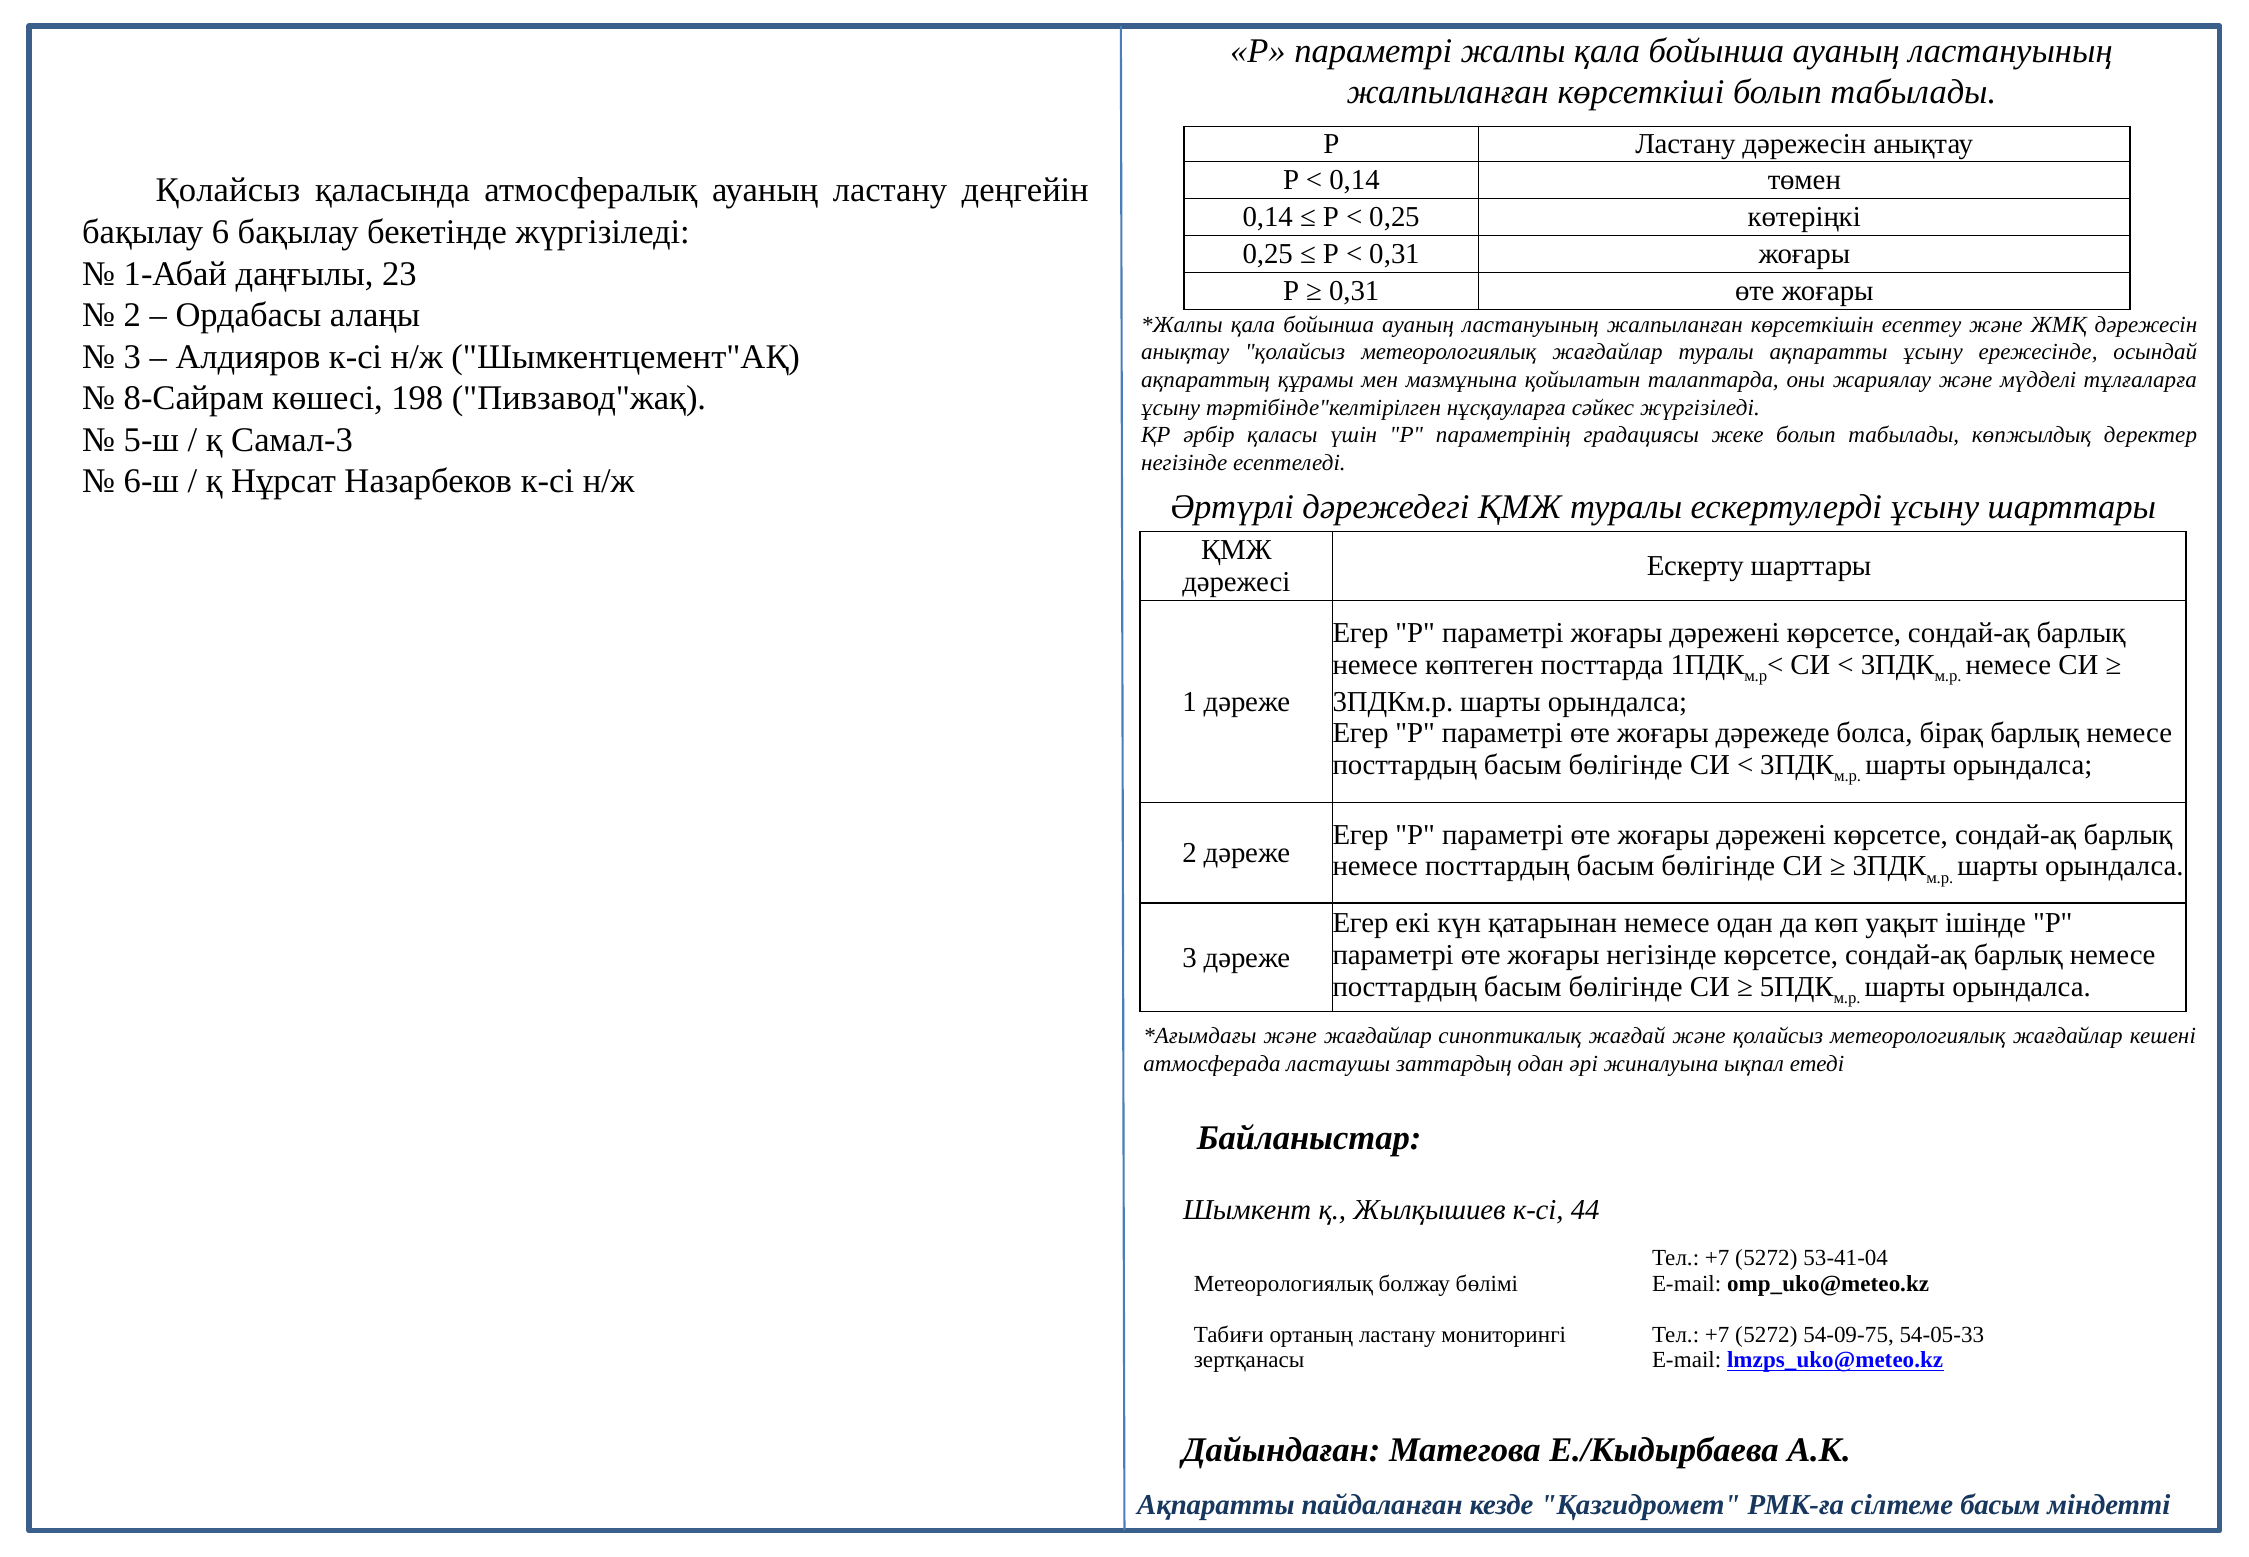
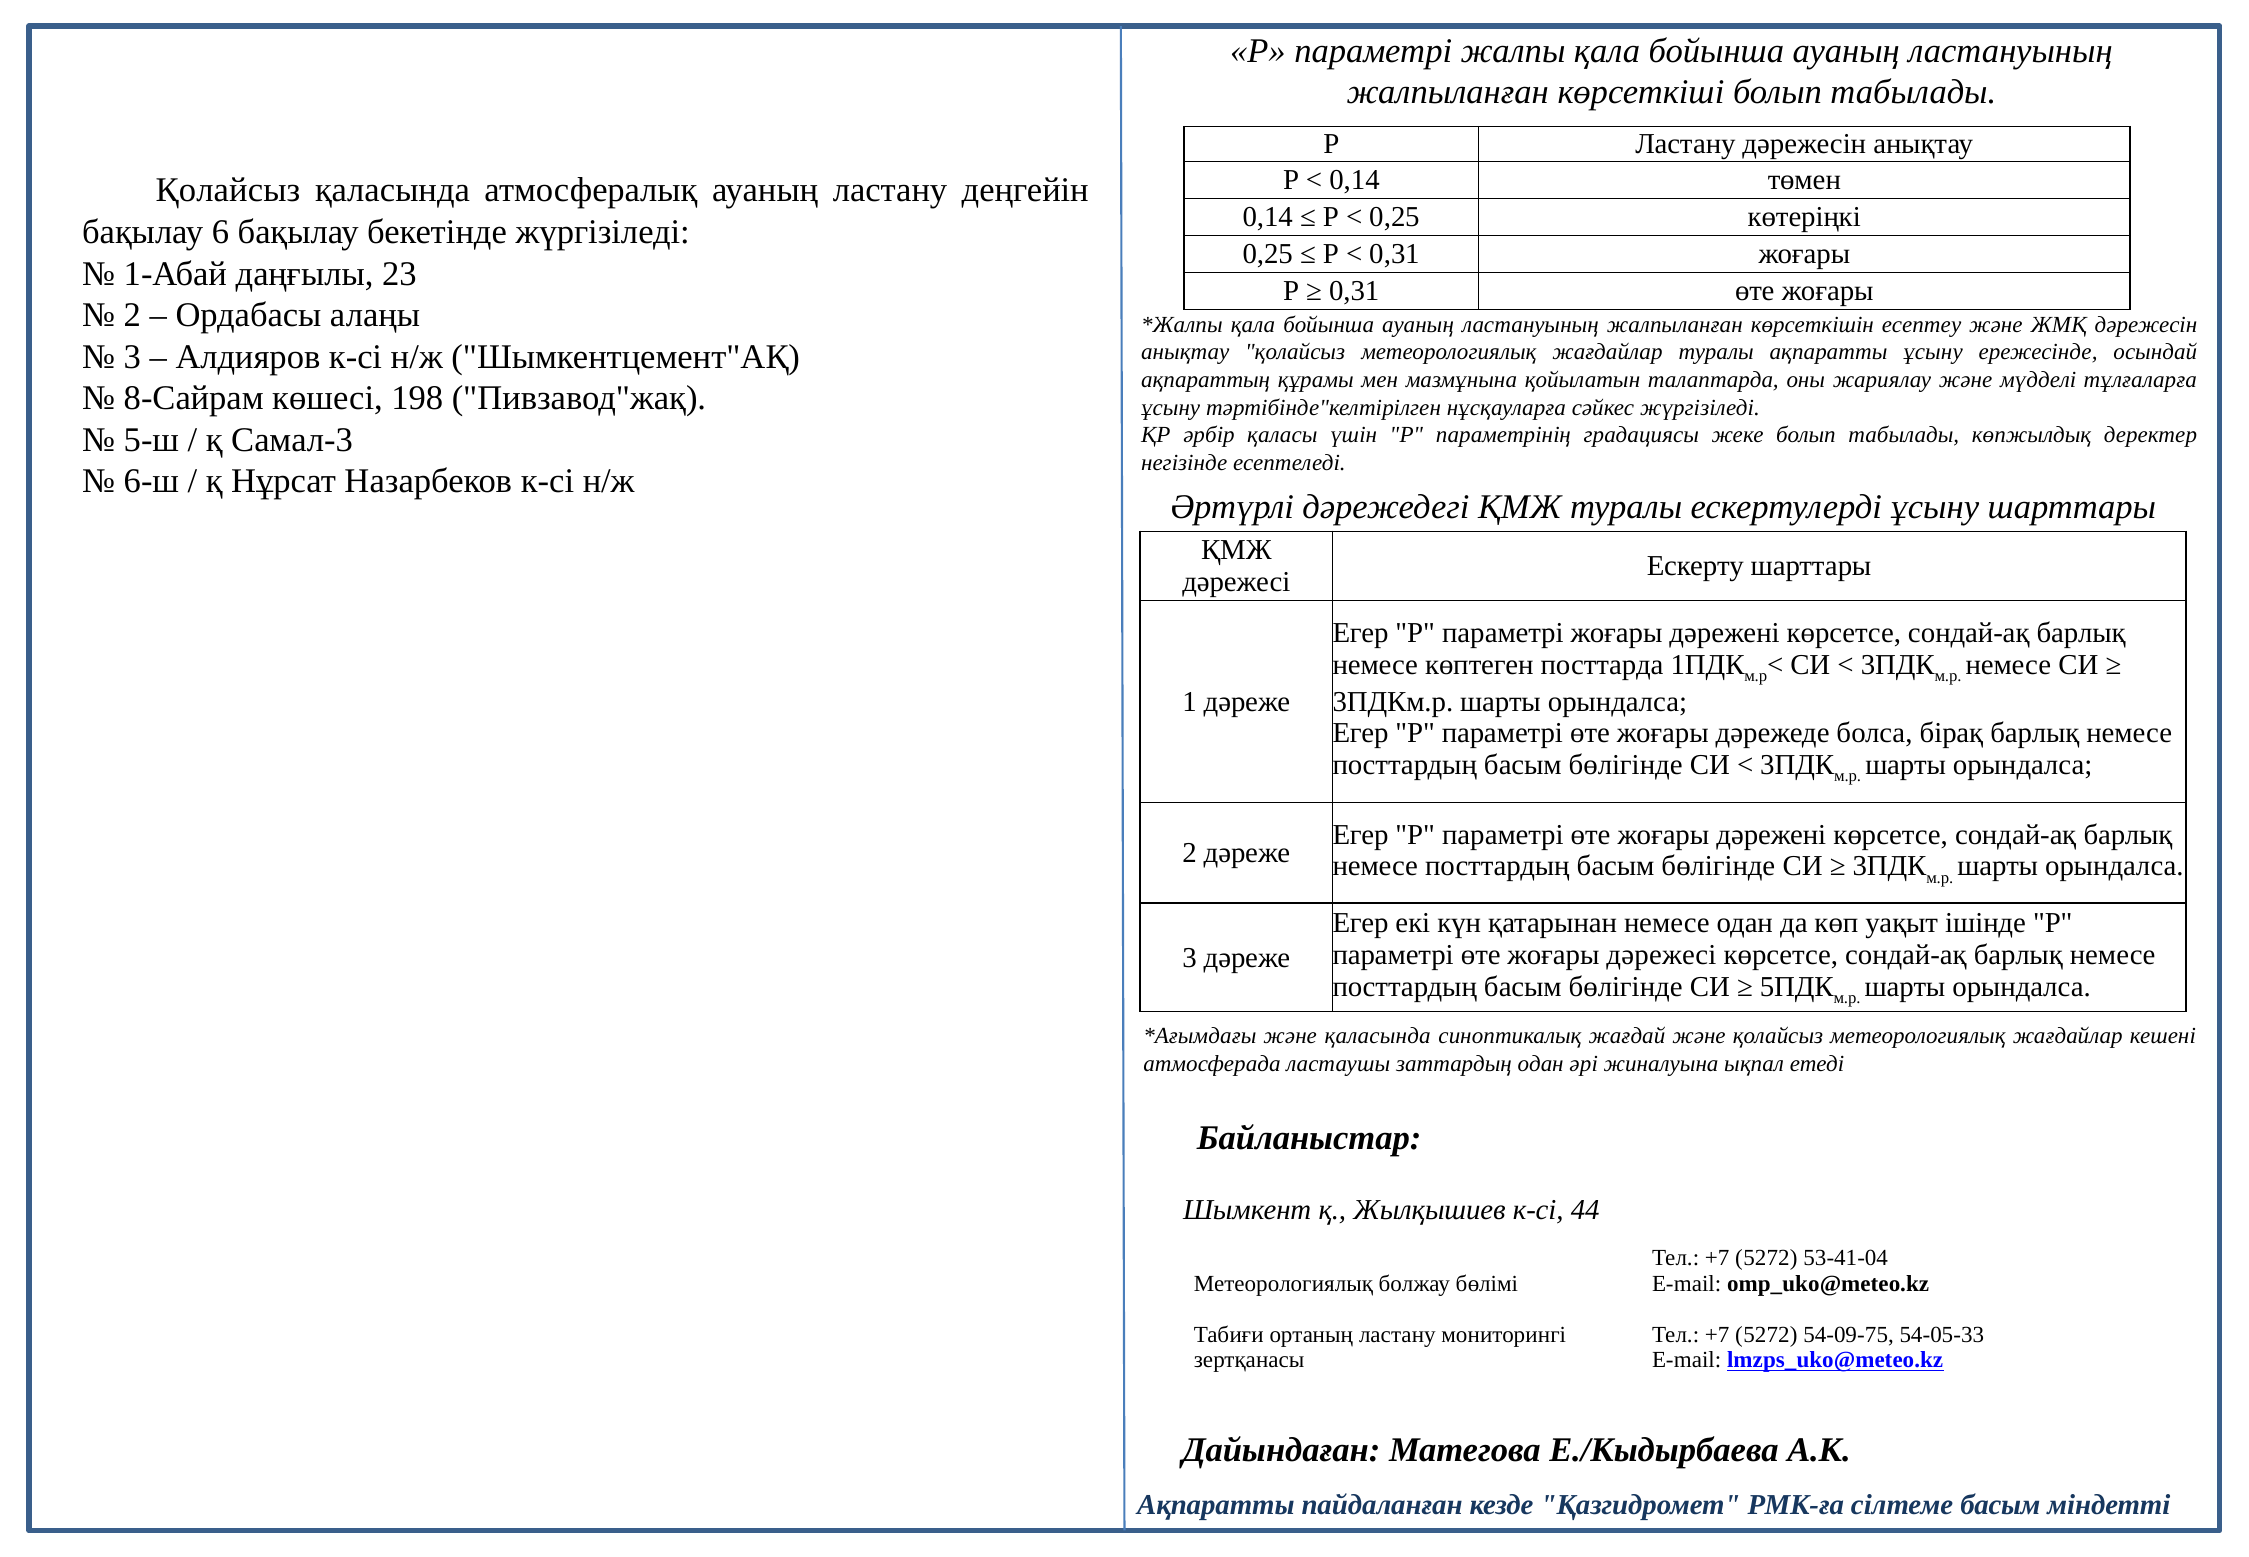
жоғары негізінде: негізінде -> дәрежесі
және жағдайлар: жағдайлар -> қаласында
